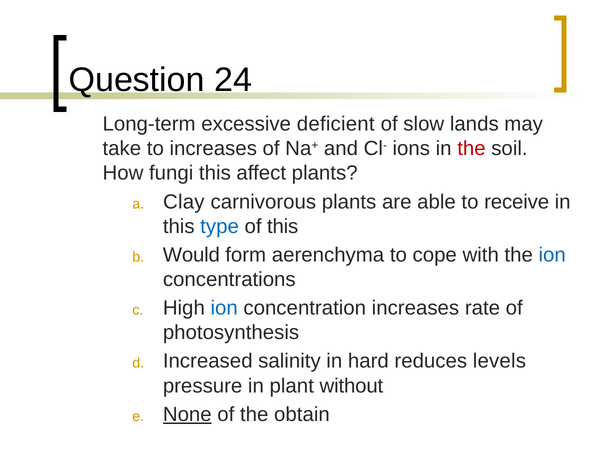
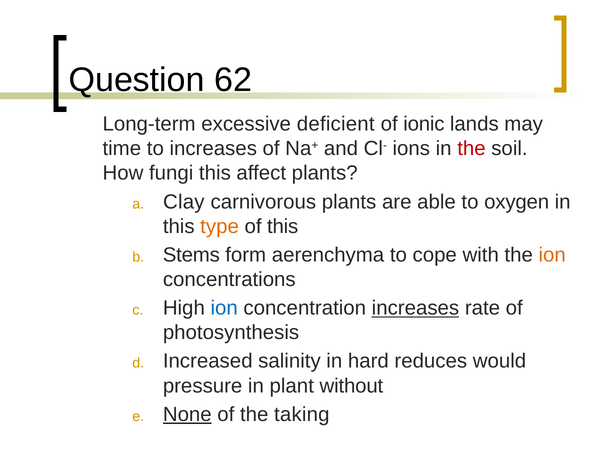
24: 24 -> 62
slow: slow -> ionic
take: take -> time
receive: receive -> oxygen
type colour: blue -> orange
Would: Would -> Stems
ion at (552, 255) colour: blue -> orange
increases at (415, 308) underline: none -> present
levels: levels -> would
obtain: obtain -> taking
